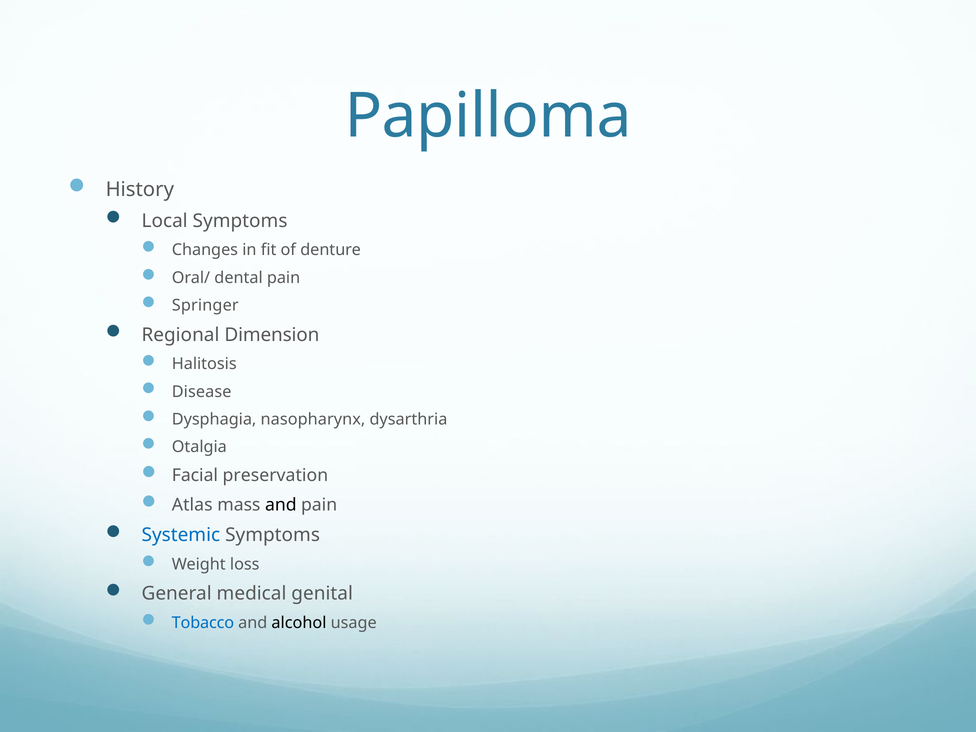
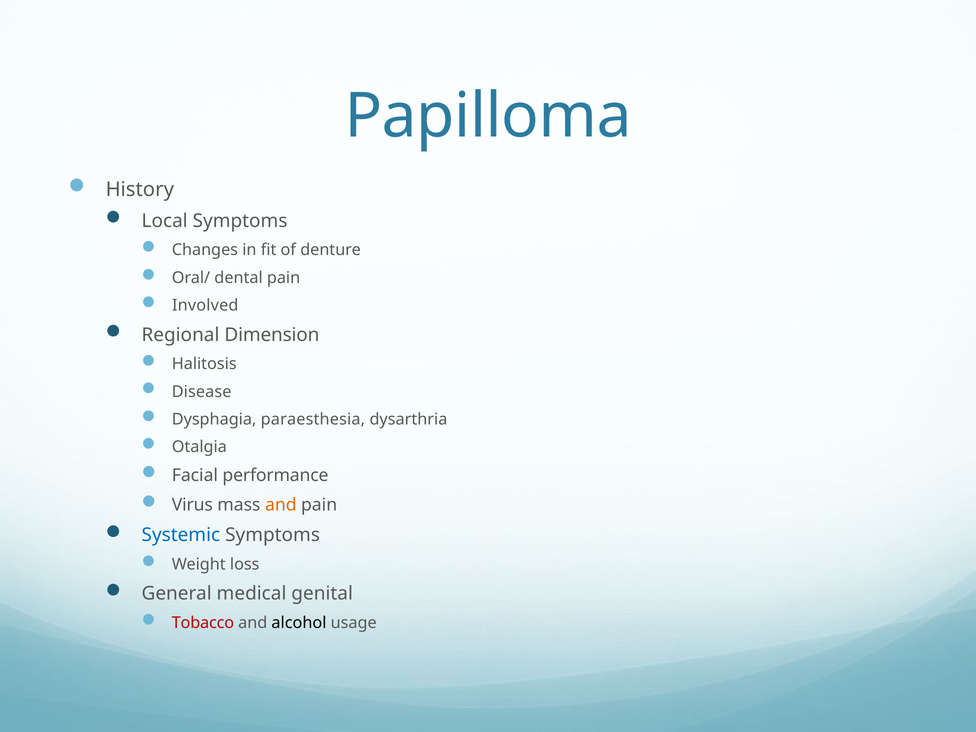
Springer: Springer -> Involved
nasopharynx: nasopharynx -> paraesthesia
preservation: preservation -> performance
Atlas: Atlas -> Virus
and at (281, 505) colour: black -> orange
Tobacco colour: blue -> red
